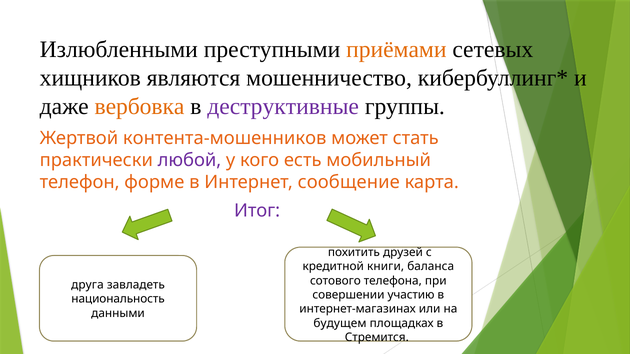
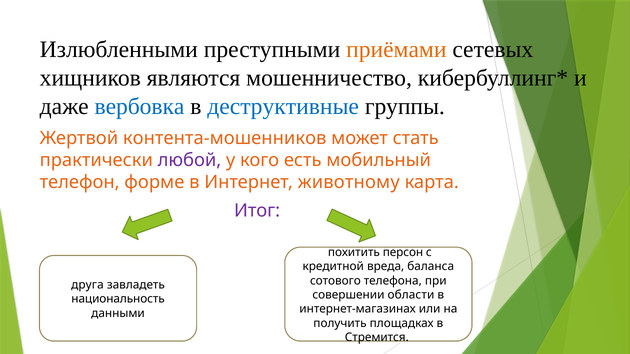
вербовка colour: orange -> blue
деструктивные colour: purple -> blue
сообщение: сообщение -> животному
друзей: друзей -> персон
книги: книги -> вреда
участию: участию -> области
будущем: будущем -> получить
